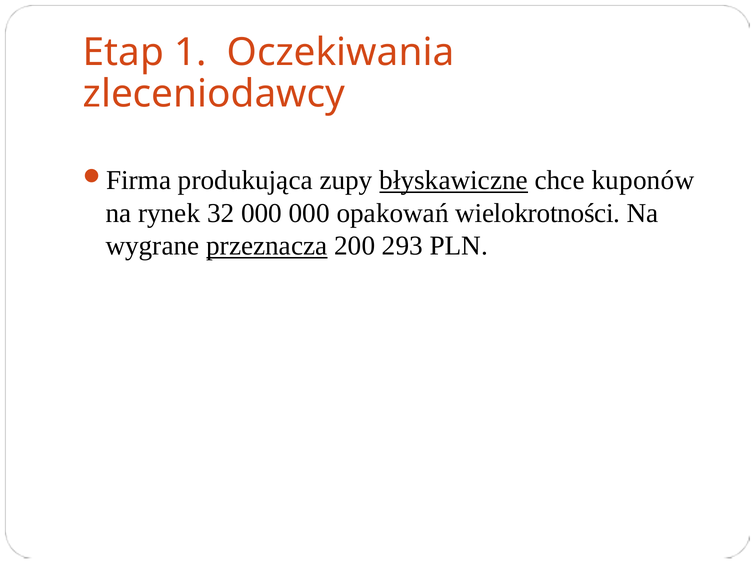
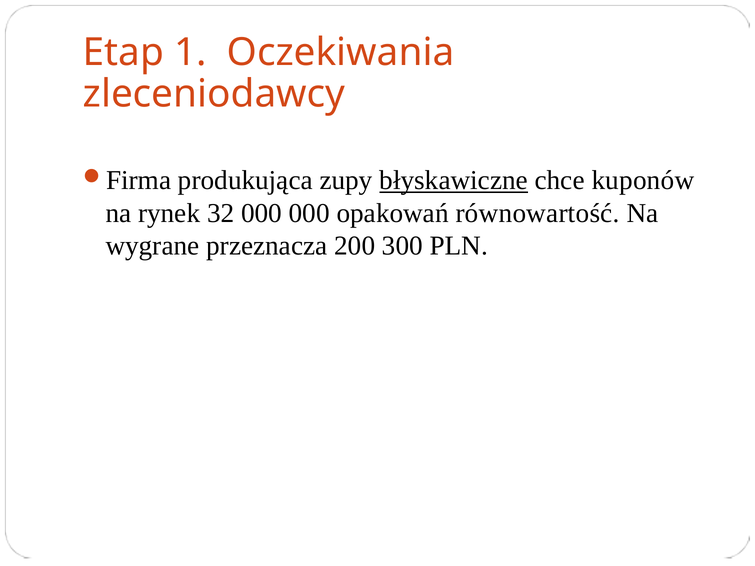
wielokrotności: wielokrotności -> równowartość
przeznacza underline: present -> none
293: 293 -> 300
